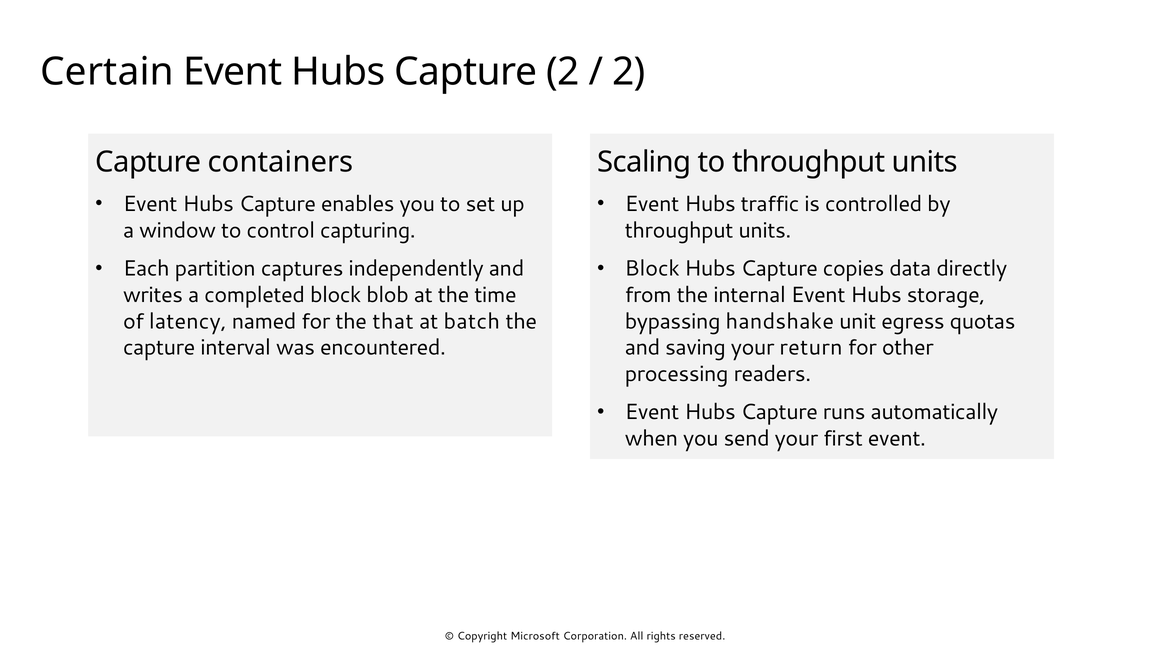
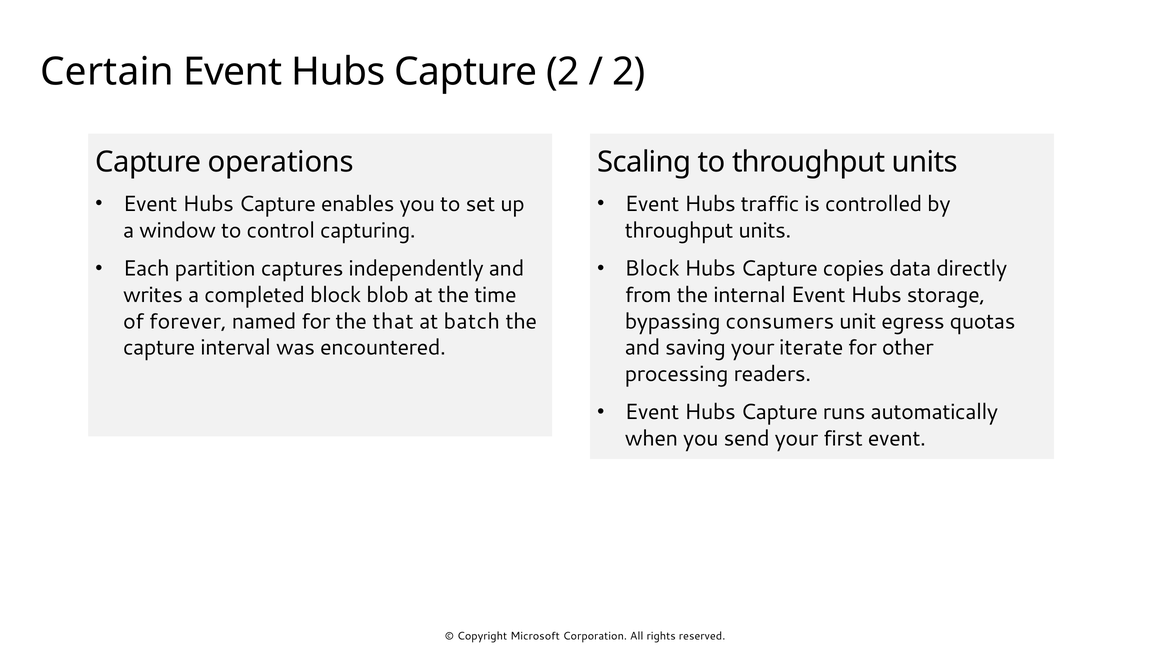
containers: containers -> operations
latency: latency -> forever
handshake: handshake -> consumers
return: return -> iterate
